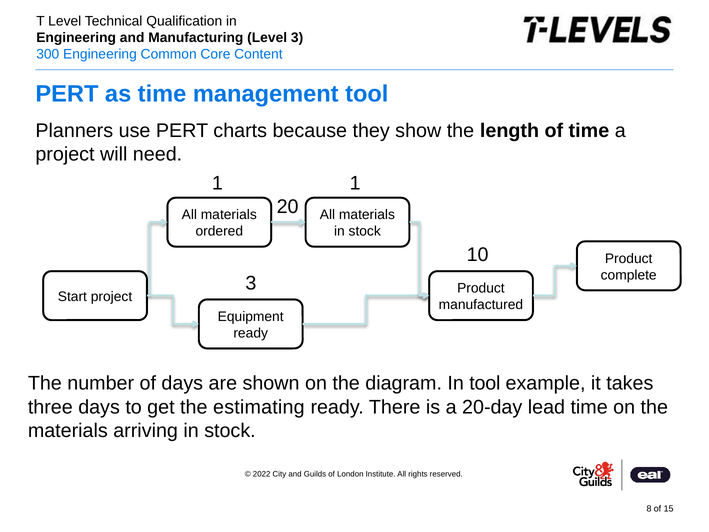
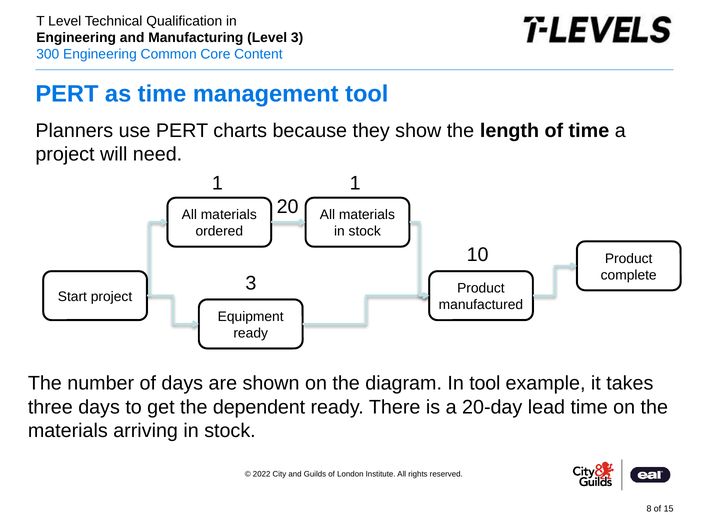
estimating: estimating -> dependent
